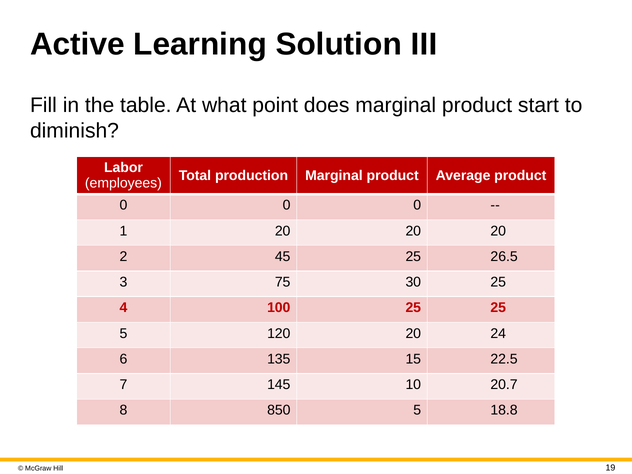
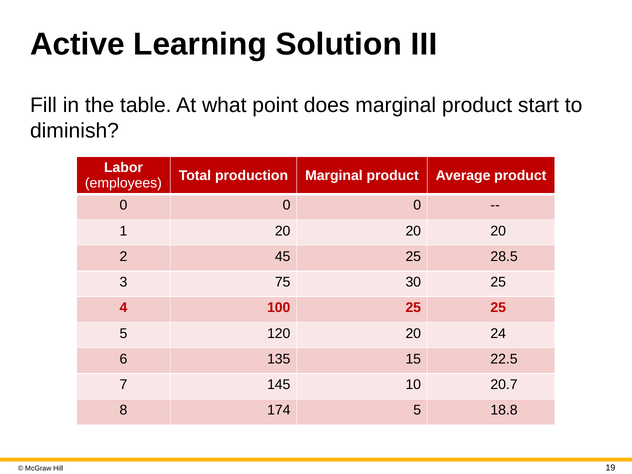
26.5: 26.5 -> 28.5
850: 850 -> 174
